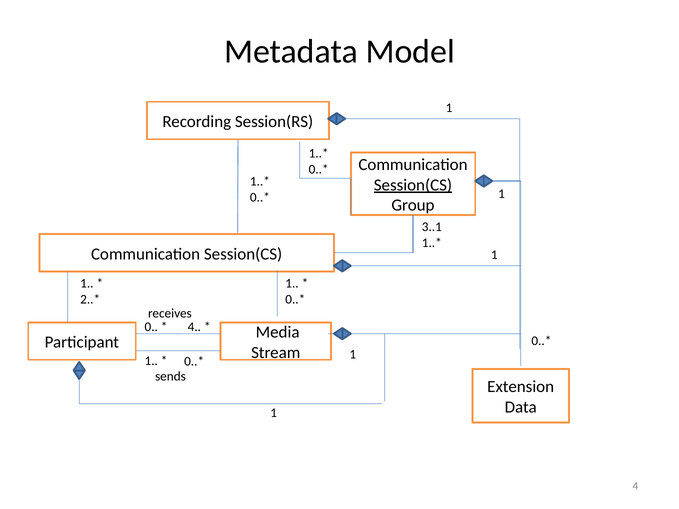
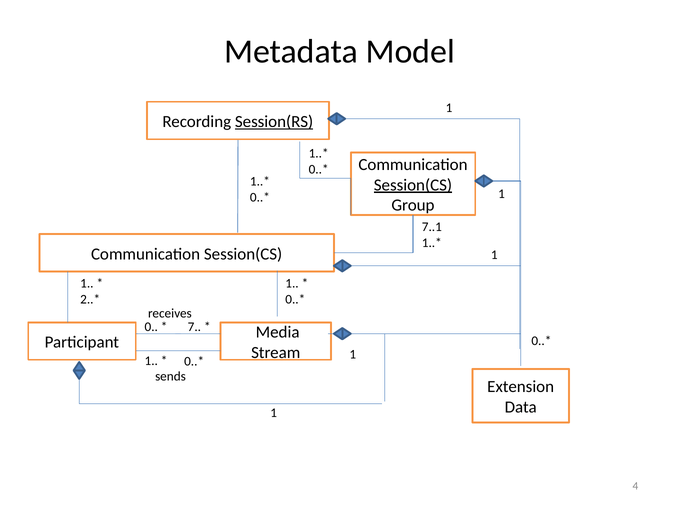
Session(RS underline: none -> present
3..1: 3..1 -> 7..1
4 at (194, 327): 4 -> 7
